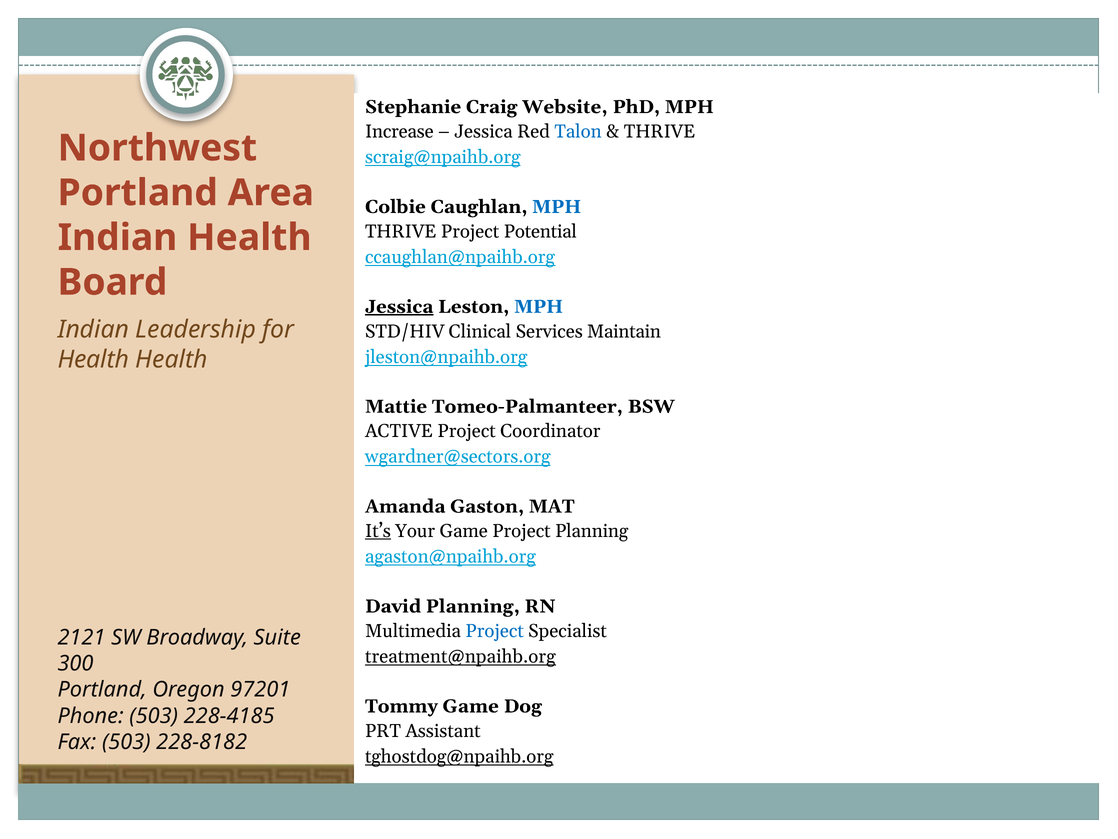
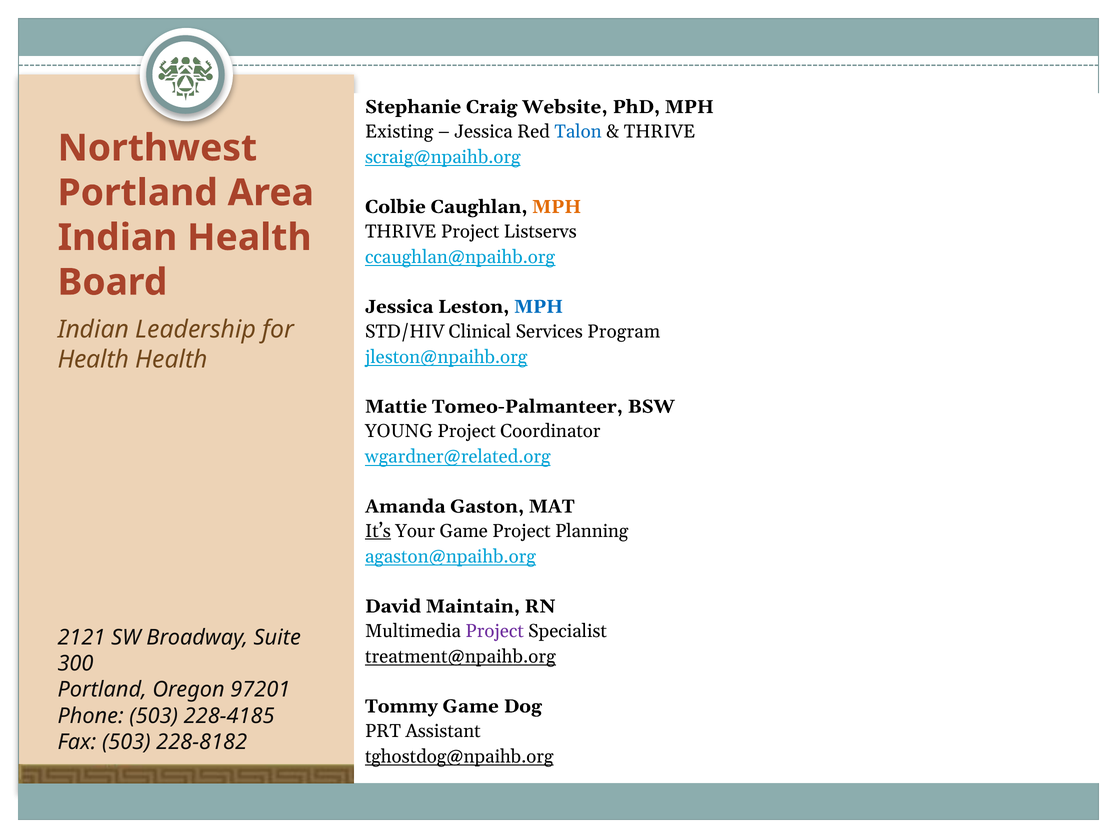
Increase: Increase -> Existing
MPH at (557, 207) colour: blue -> orange
Potential: Potential -> Listservs
Jessica at (399, 306) underline: present -> none
Maintain: Maintain -> Program
ACTIVE: ACTIVE -> YOUNG
wgardner@sectors.org: wgardner@sectors.org -> wgardner@related.org
David Planning: Planning -> Maintain
Project at (495, 631) colour: blue -> purple
